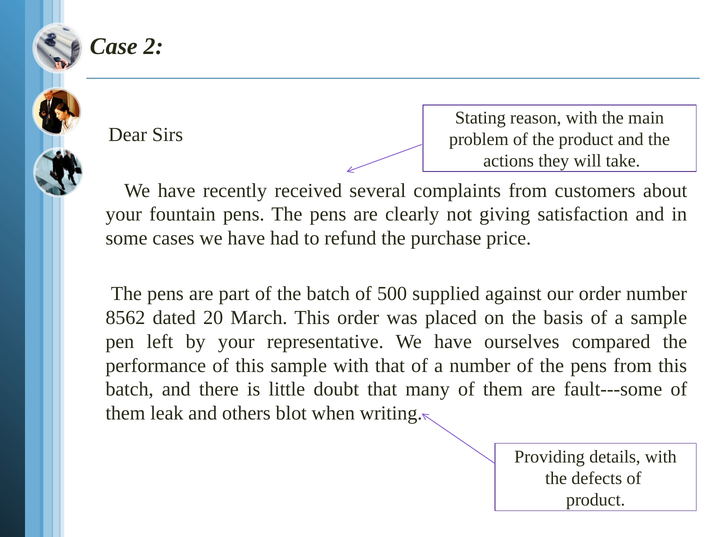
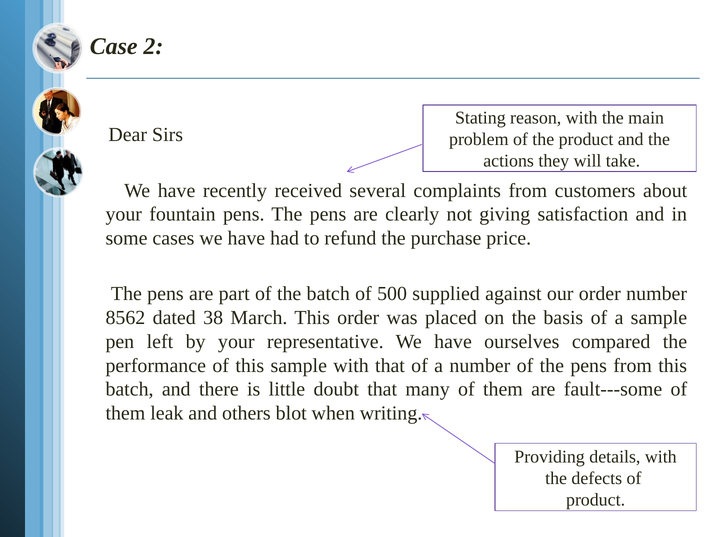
20: 20 -> 38
